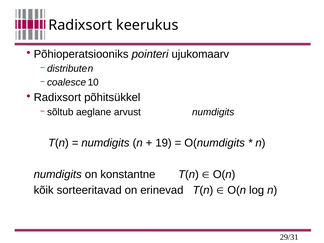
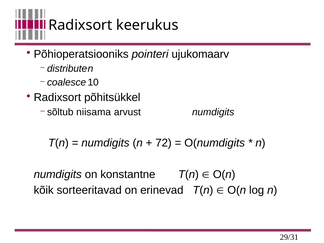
aeglane: aeglane -> niisama
19: 19 -> 72
